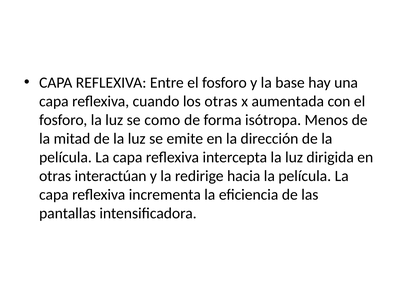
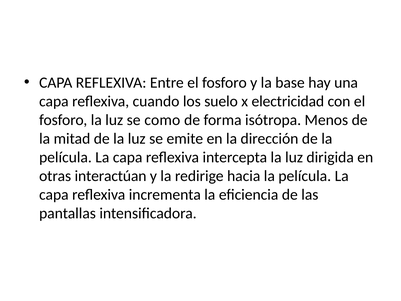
los otras: otras -> suelo
aumentada: aumentada -> electricidad
